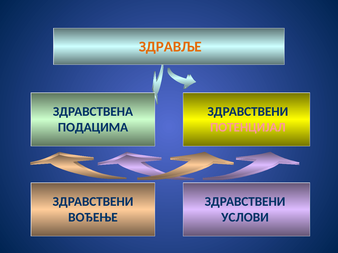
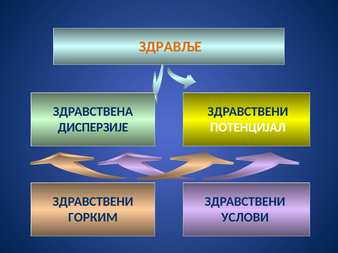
ПОДАЦИМА: ПОДАЦИМА -> ДИСПЕРЗИЈЕ
ПОТЕНЦИЈАЛ colour: pink -> white
ВОЂЕЊЕ: ВОЂЕЊЕ -> ГОРКИМ
